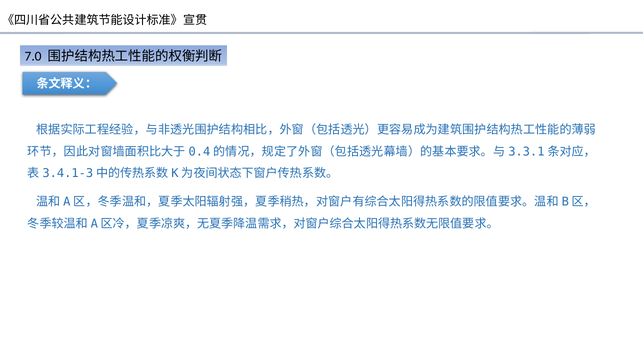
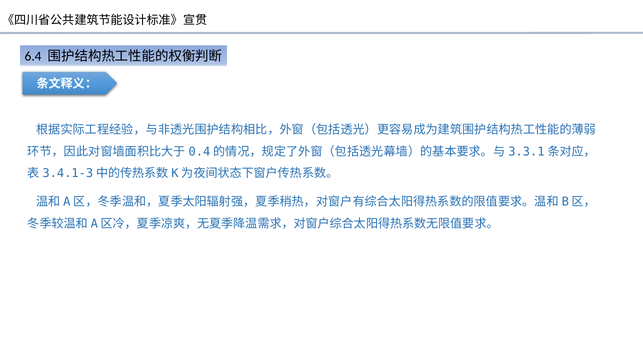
7.0: 7.0 -> 6.4
